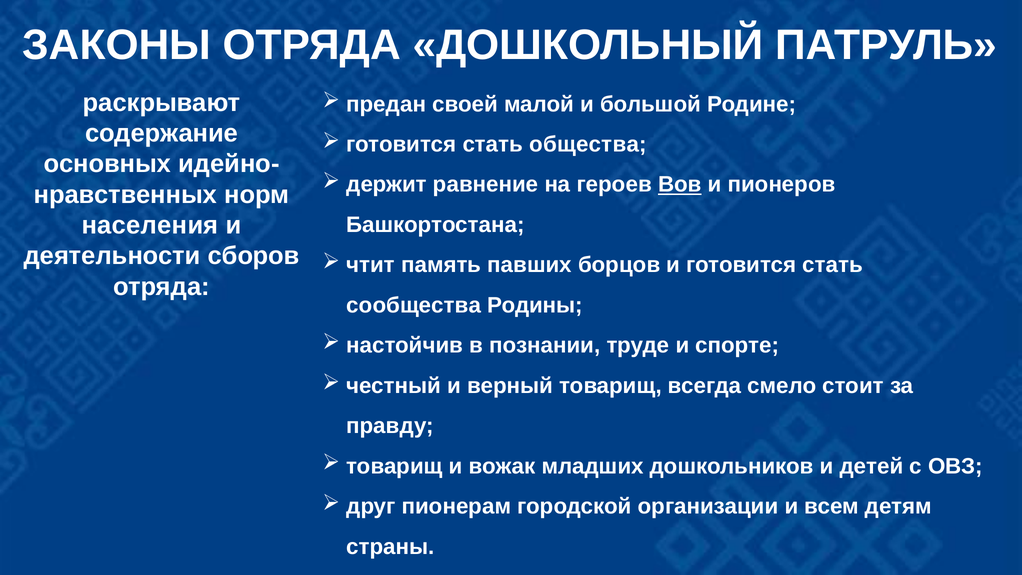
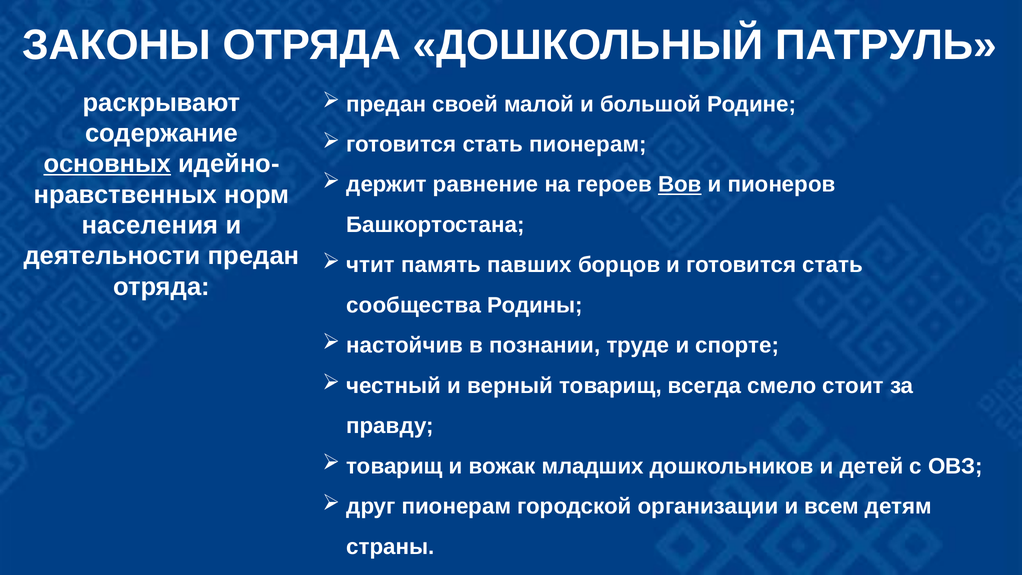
стать общества: общества -> пионерам
основных underline: none -> present
деятельности сборов: сборов -> предан
